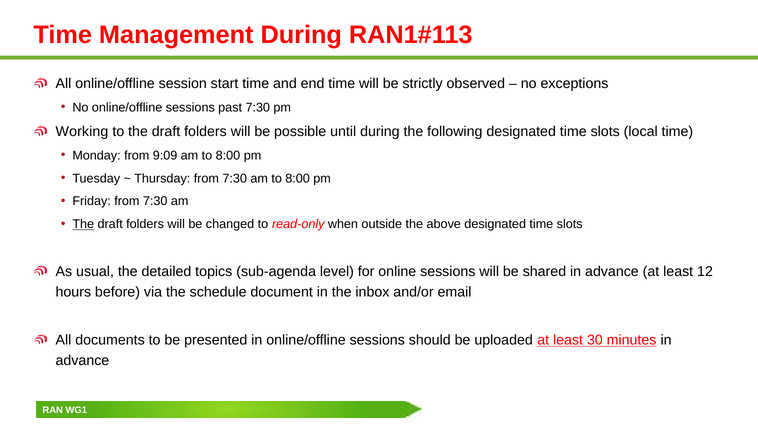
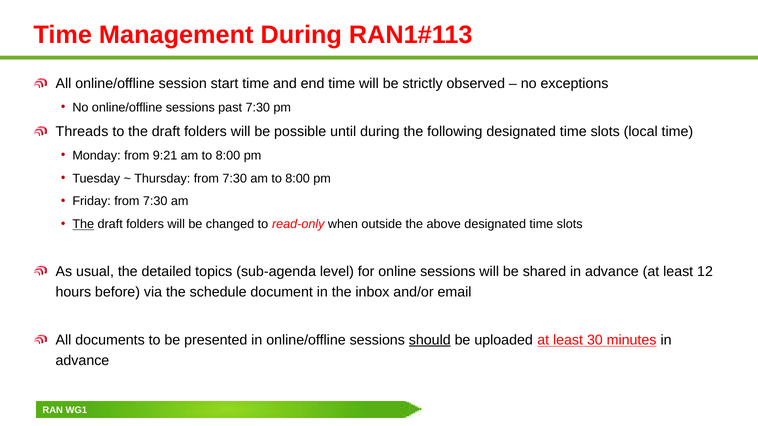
Working: Working -> Threads
9:09: 9:09 -> 9:21
should underline: none -> present
